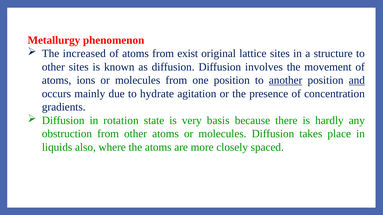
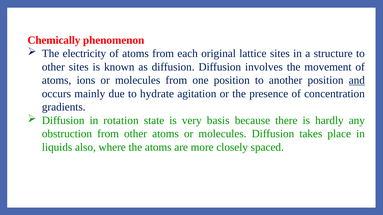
Metallurgy: Metallurgy -> Chemically
increased: increased -> electricity
exist: exist -> each
another underline: present -> none
